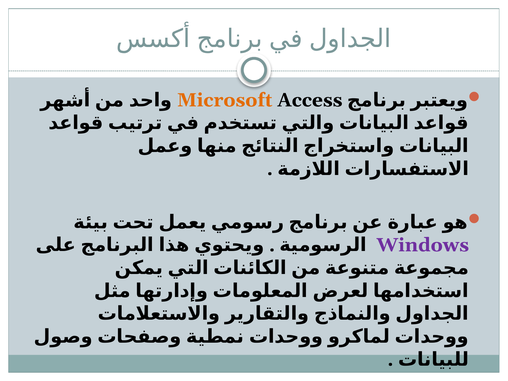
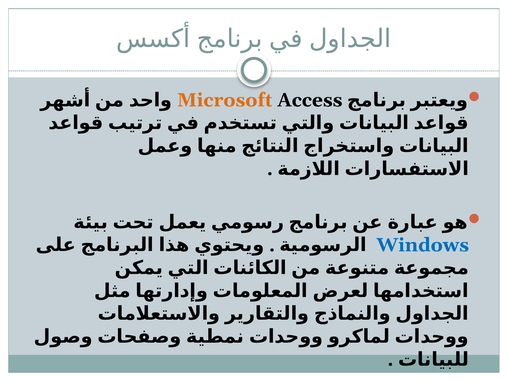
Windows colour: purple -> blue
